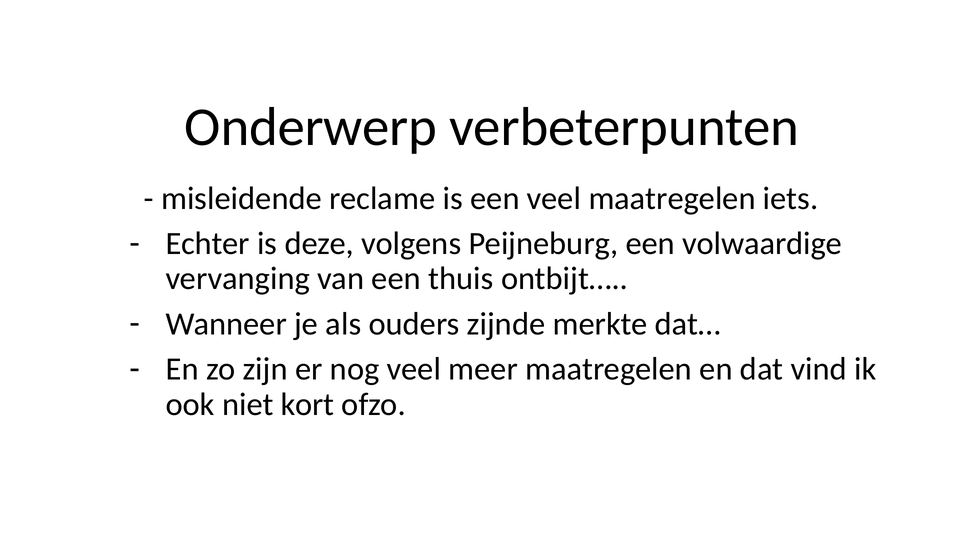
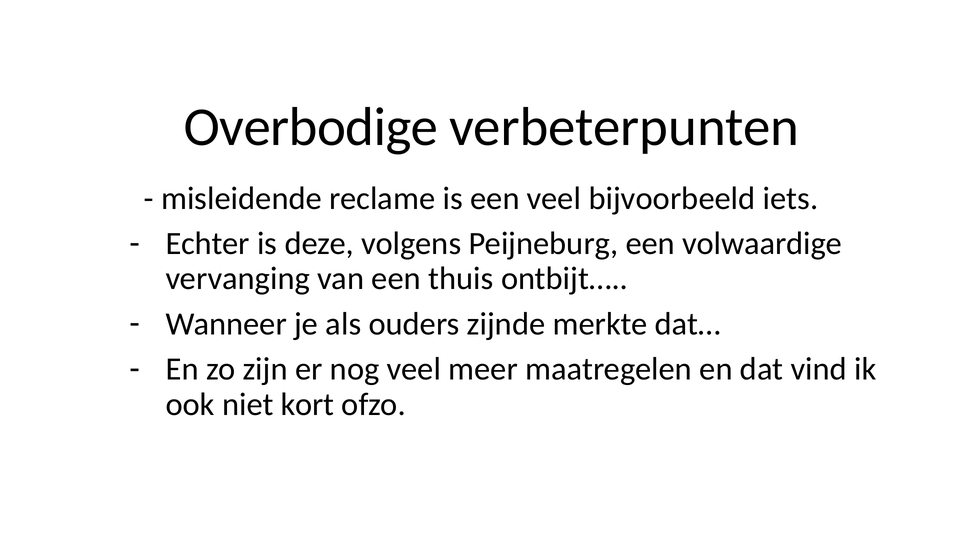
Onderwerp: Onderwerp -> Overbodige
veel maatregelen: maatregelen -> bijvoorbeeld
